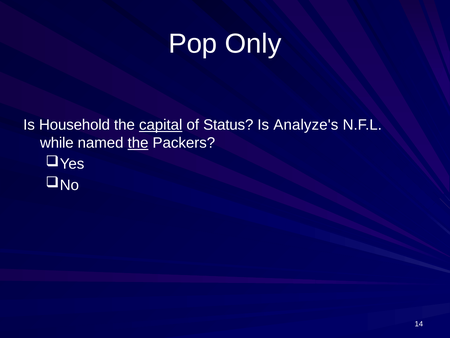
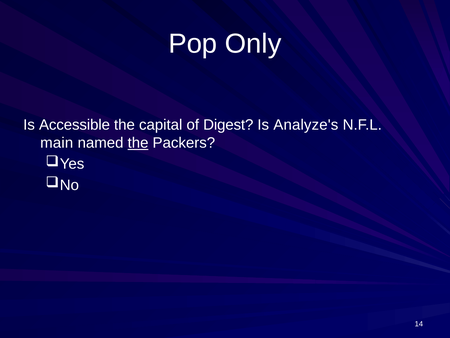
Household: Household -> Accessible
capital underline: present -> none
Status: Status -> Digest
while: while -> main
